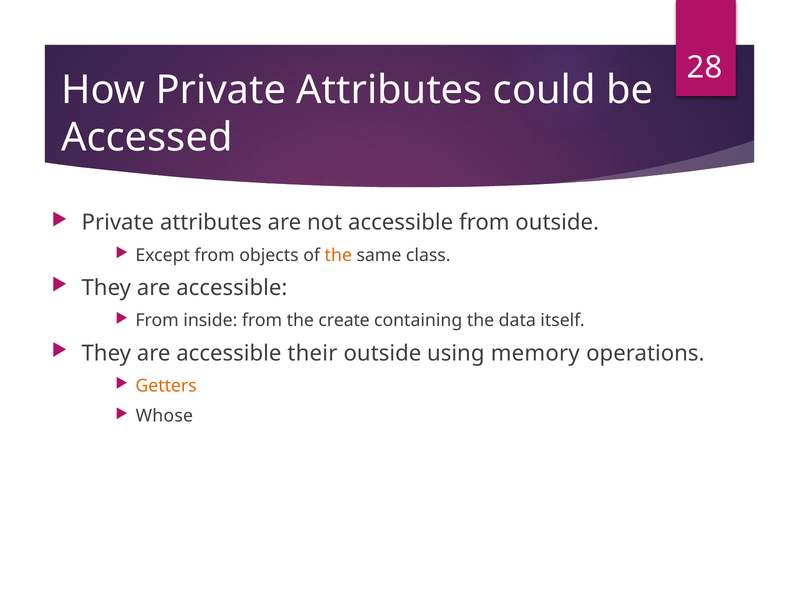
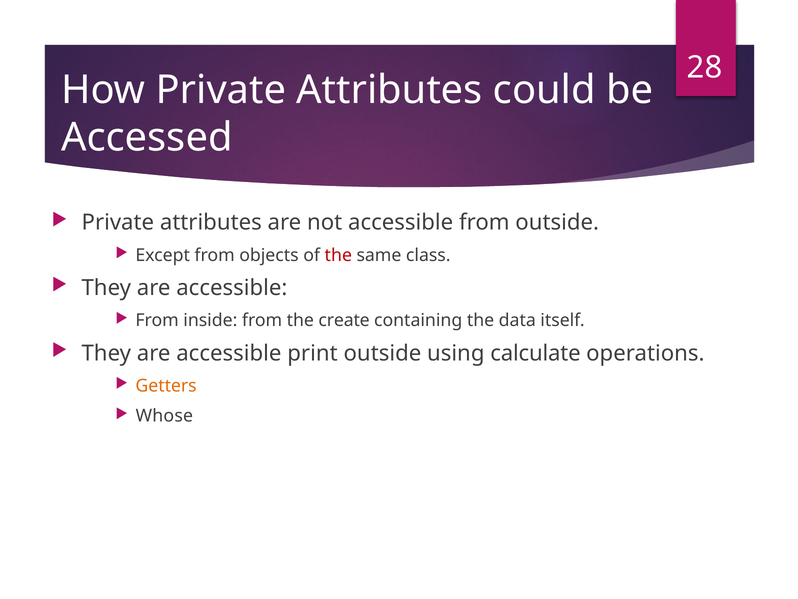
the at (338, 255) colour: orange -> red
their: their -> print
memory: memory -> calculate
